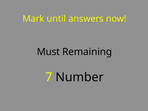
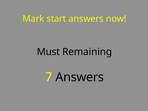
until: until -> start
7 Number: Number -> Answers
